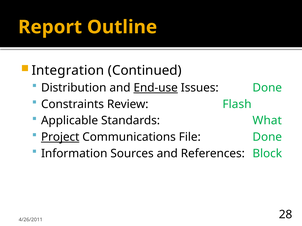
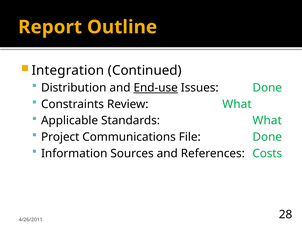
Review Flash: Flash -> What
Project underline: present -> none
Block: Block -> Costs
